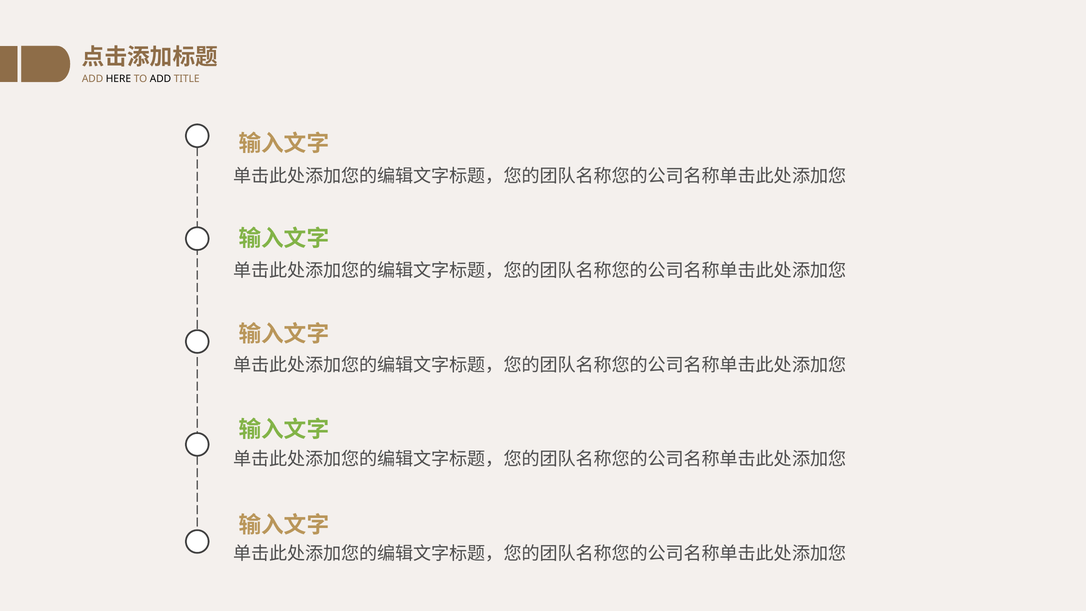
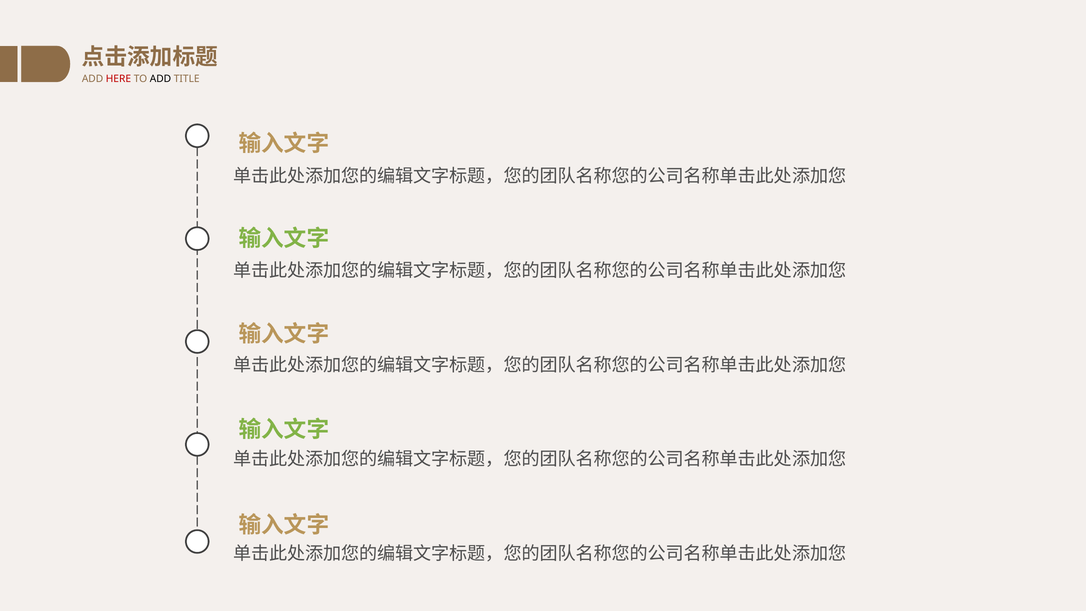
HERE colour: black -> red
